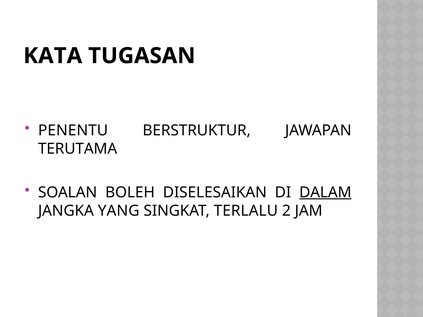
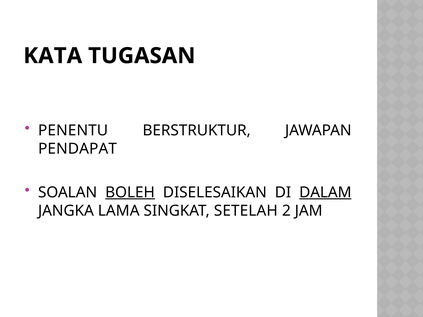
TERUTAMA: TERUTAMA -> PENDAPAT
BOLEH underline: none -> present
YANG: YANG -> LAMA
TERLALU: TERLALU -> SETELAH
